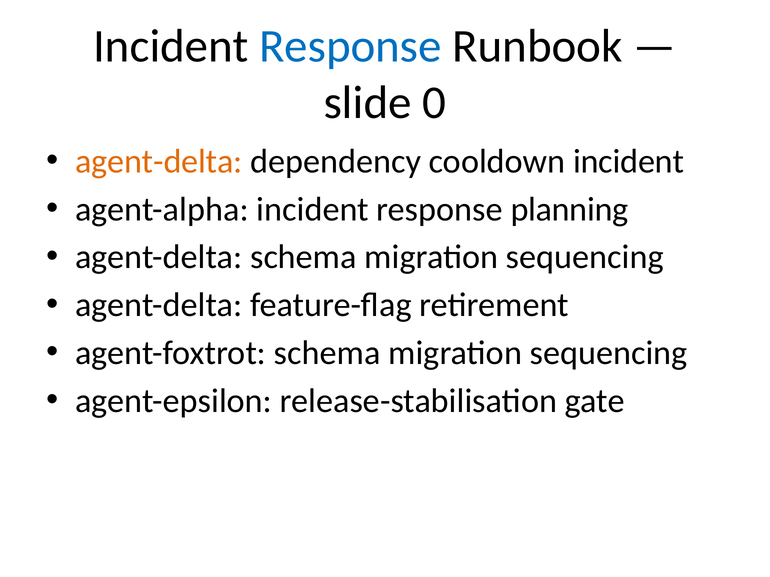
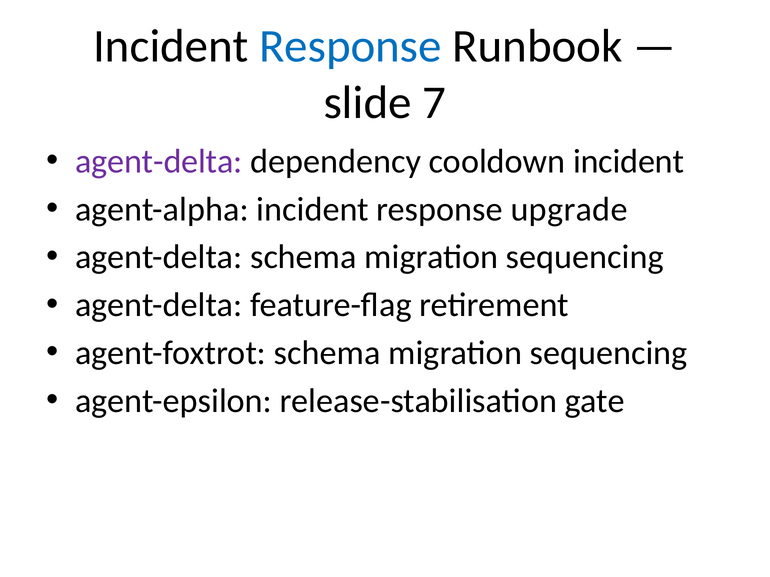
0: 0 -> 7
agent-delta at (159, 162) colour: orange -> purple
planning: planning -> upgrade
